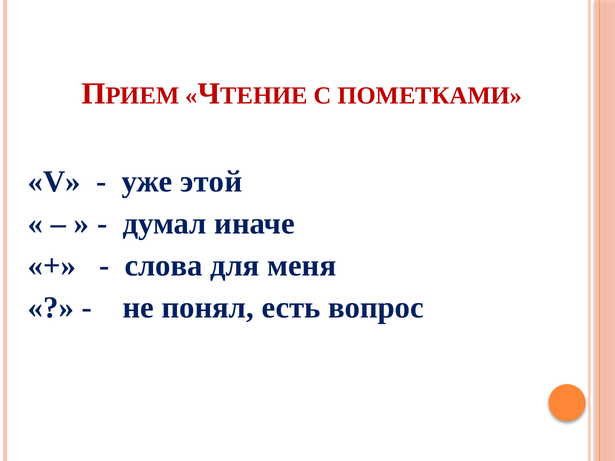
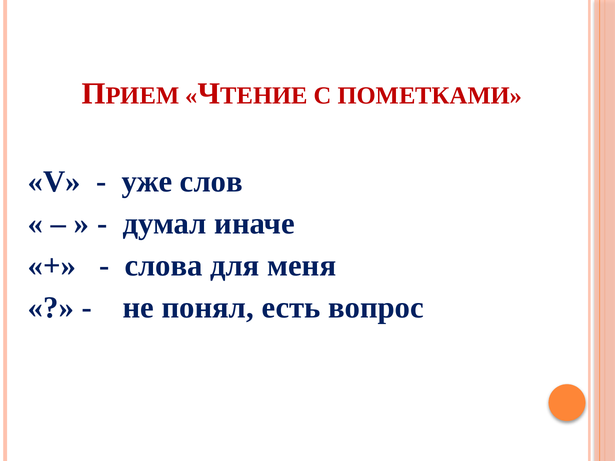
этой: этой -> слов
